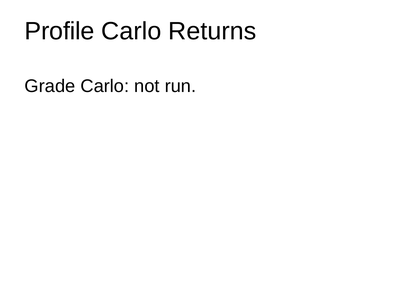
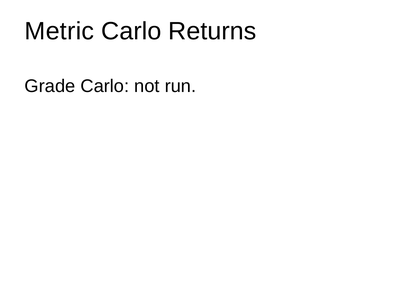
Profile: Profile -> Metric
